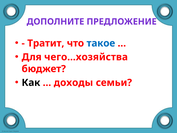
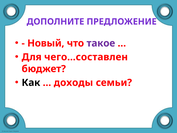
Тратит: Тратит -> Новый
такое colour: blue -> purple
чего…хозяйства: чего…хозяйства -> чего…составлен
